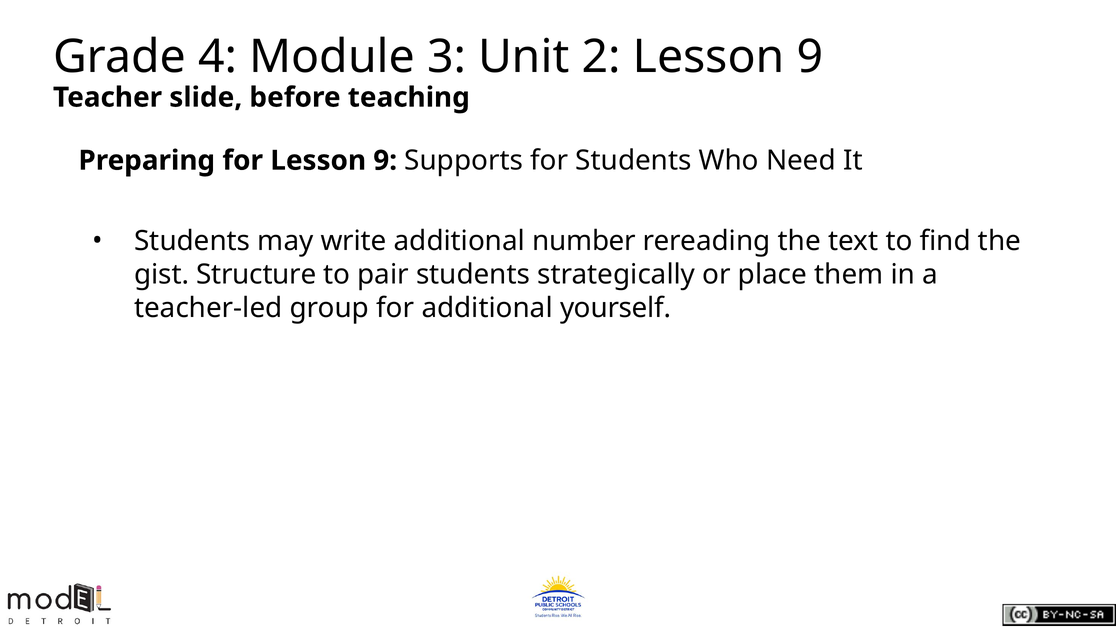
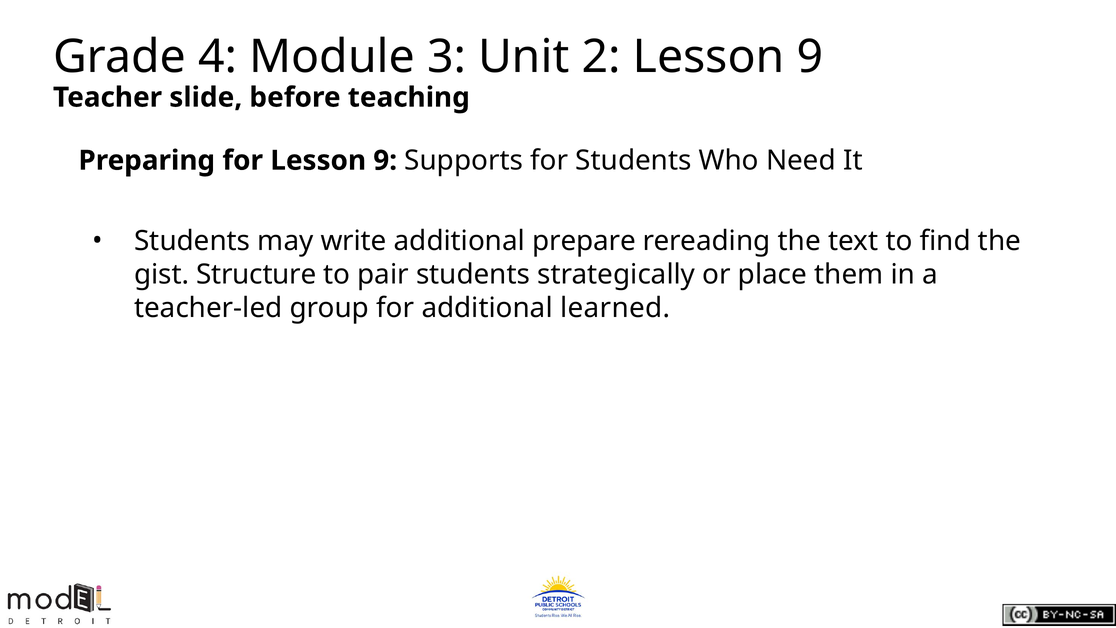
number: number -> prepare
yourself: yourself -> learned
